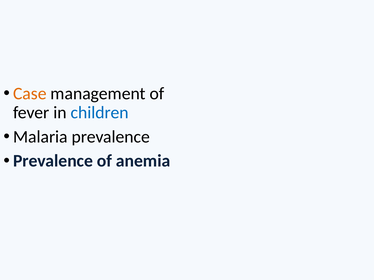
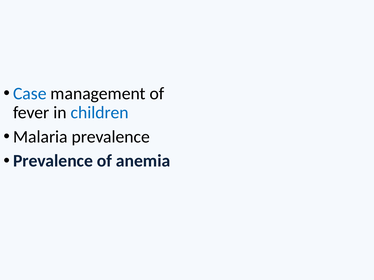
Case colour: orange -> blue
